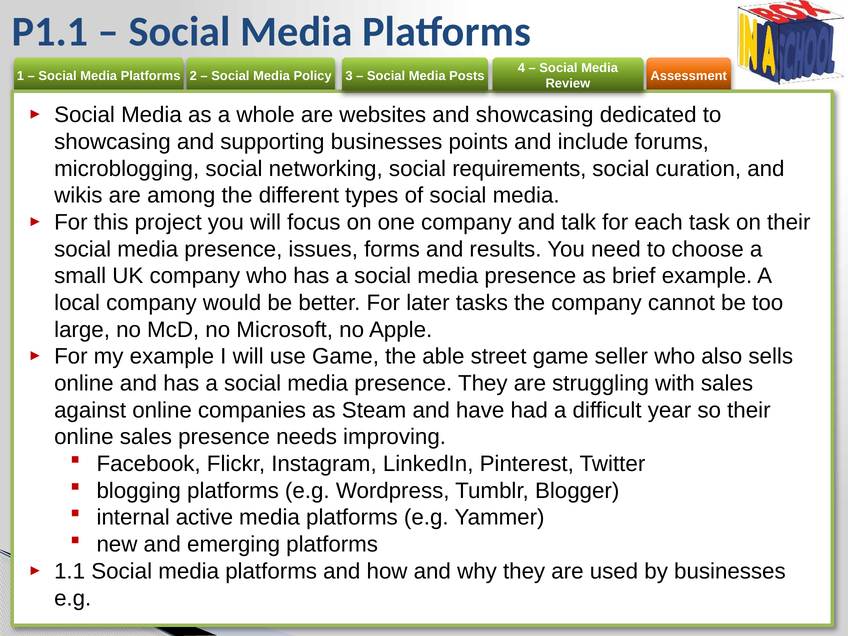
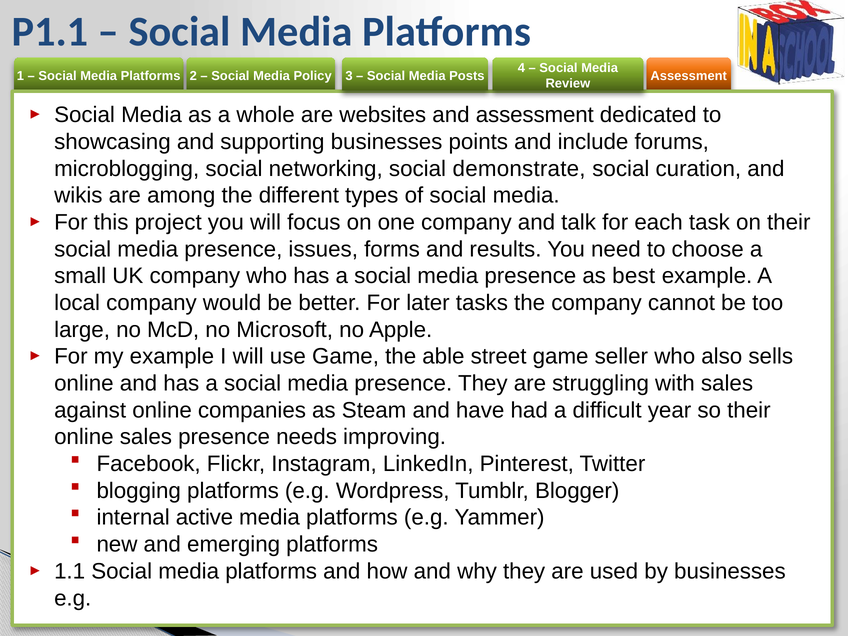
and showcasing: showcasing -> assessment
requirements: requirements -> demonstrate
brief: brief -> best
